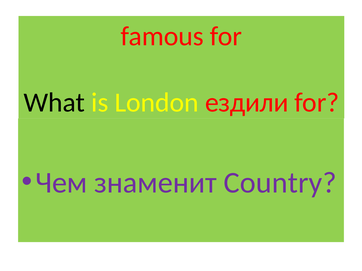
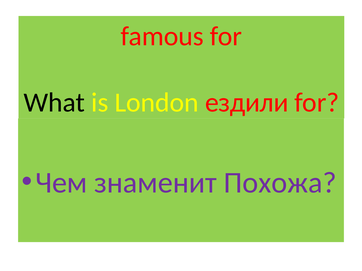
Country: Country -> Похожа
